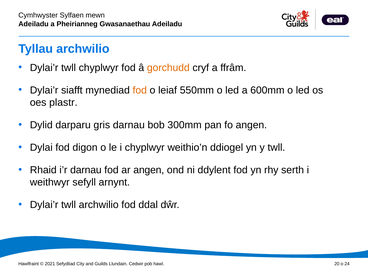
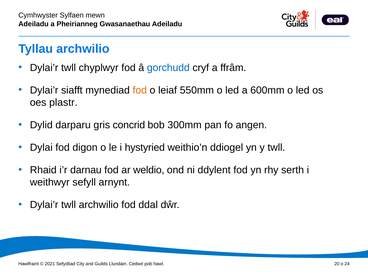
gorchudd colour: orange -> blue
gris darnau: darnau -> concrid
i chyplwyr: chyplwyr -> hystyried
ar angen: angen -> weldio
